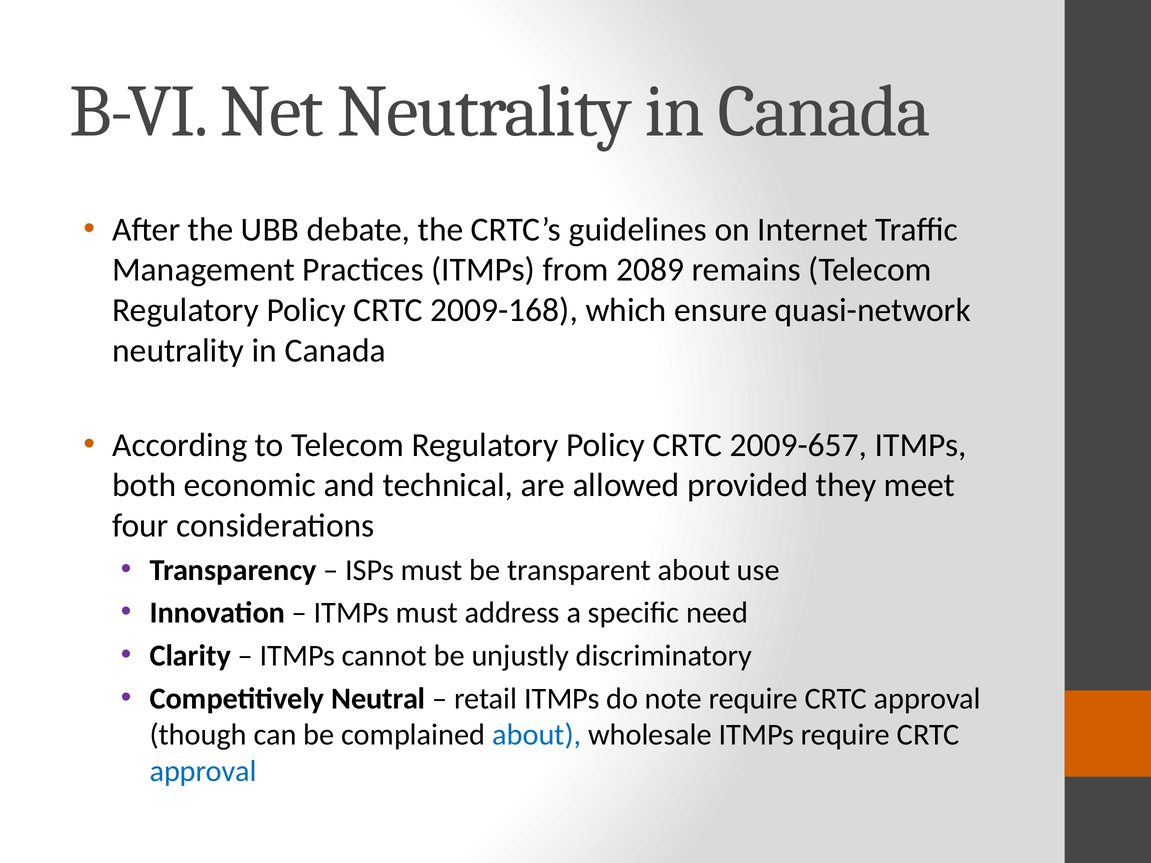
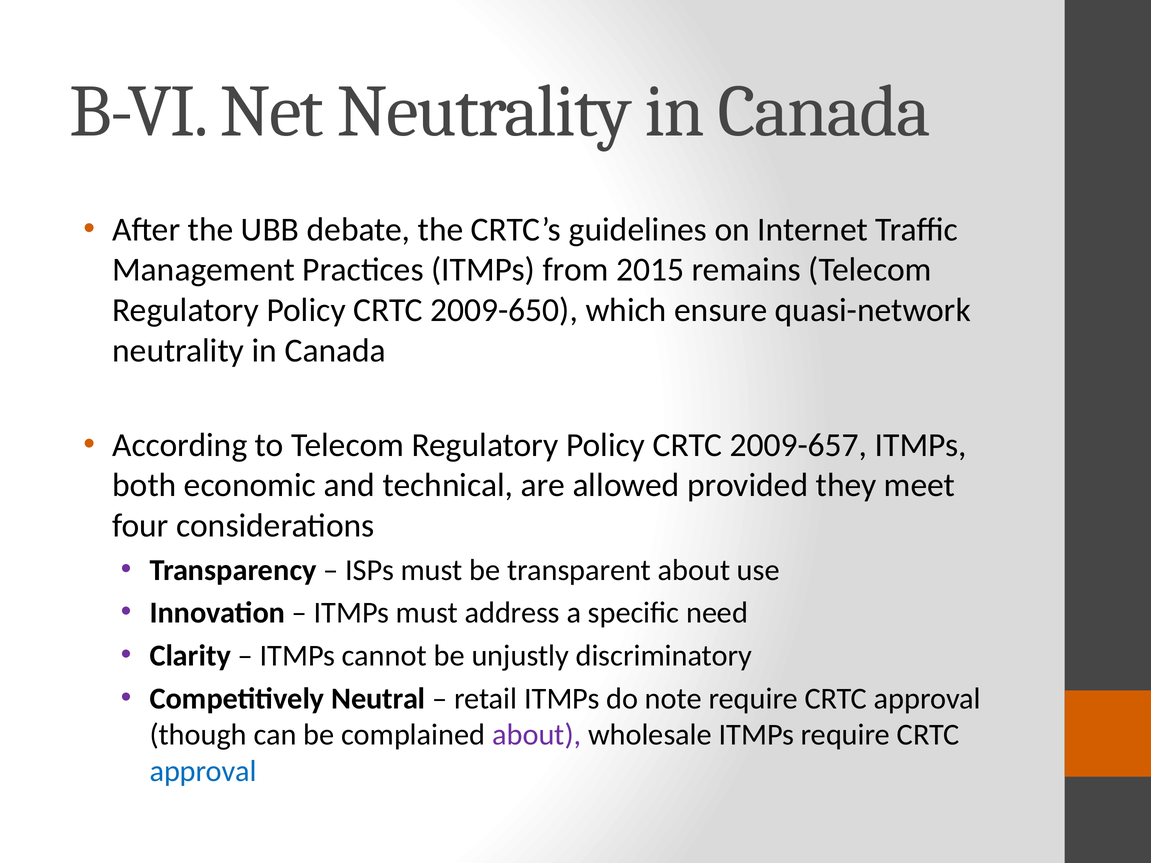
2089: 2089 -> 2015
2009-168: 2009-168 -> 2009-650
about at (537, 735) colour: blue -> purple
